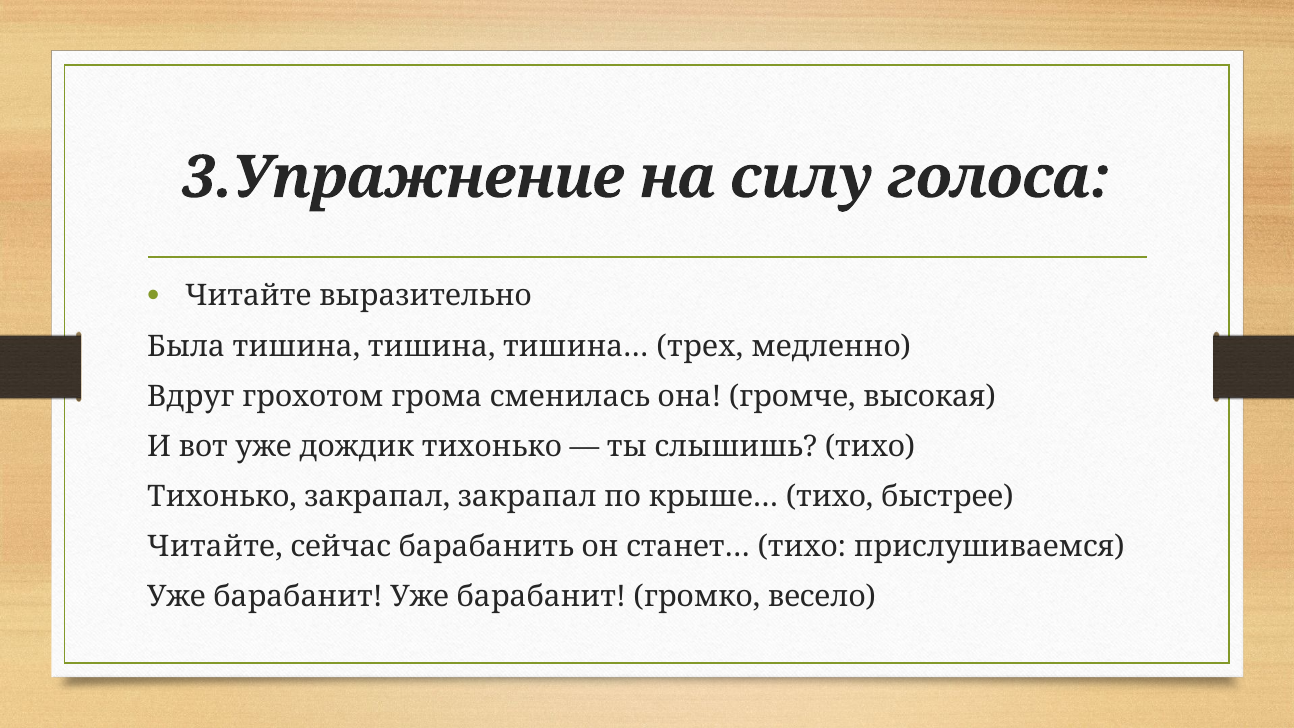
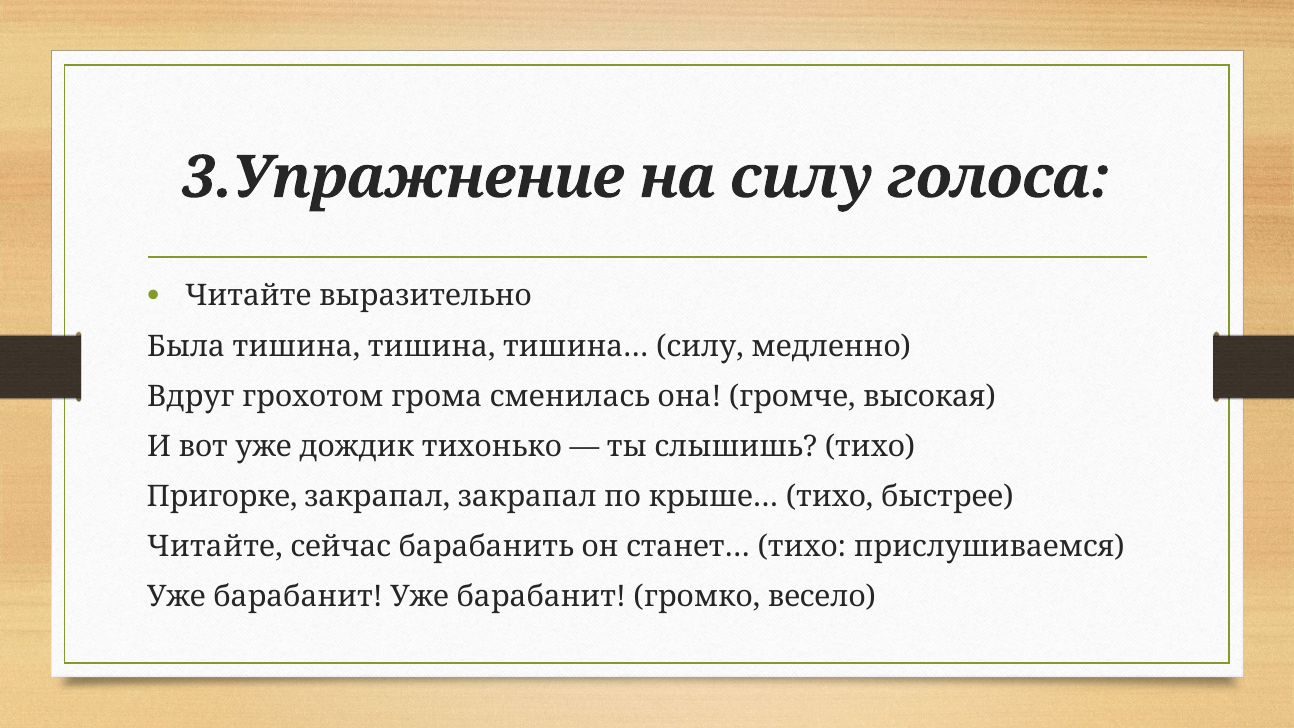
тишина… трех: трех -> силу
Тихонько at (222, 497): Тихонько -> Пригорке
